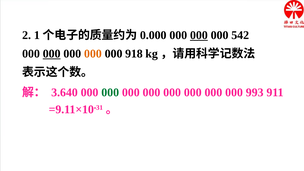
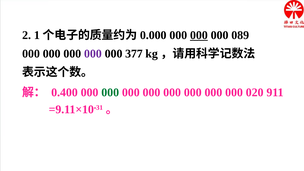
542: 542 -> 089
000 at (52, 54) underline: present -> none
000 at (93, 54) colour: orange -> purple
918: 918 -> 377
3.640: 3.640 -> 0.400
993: 993 -> 020
